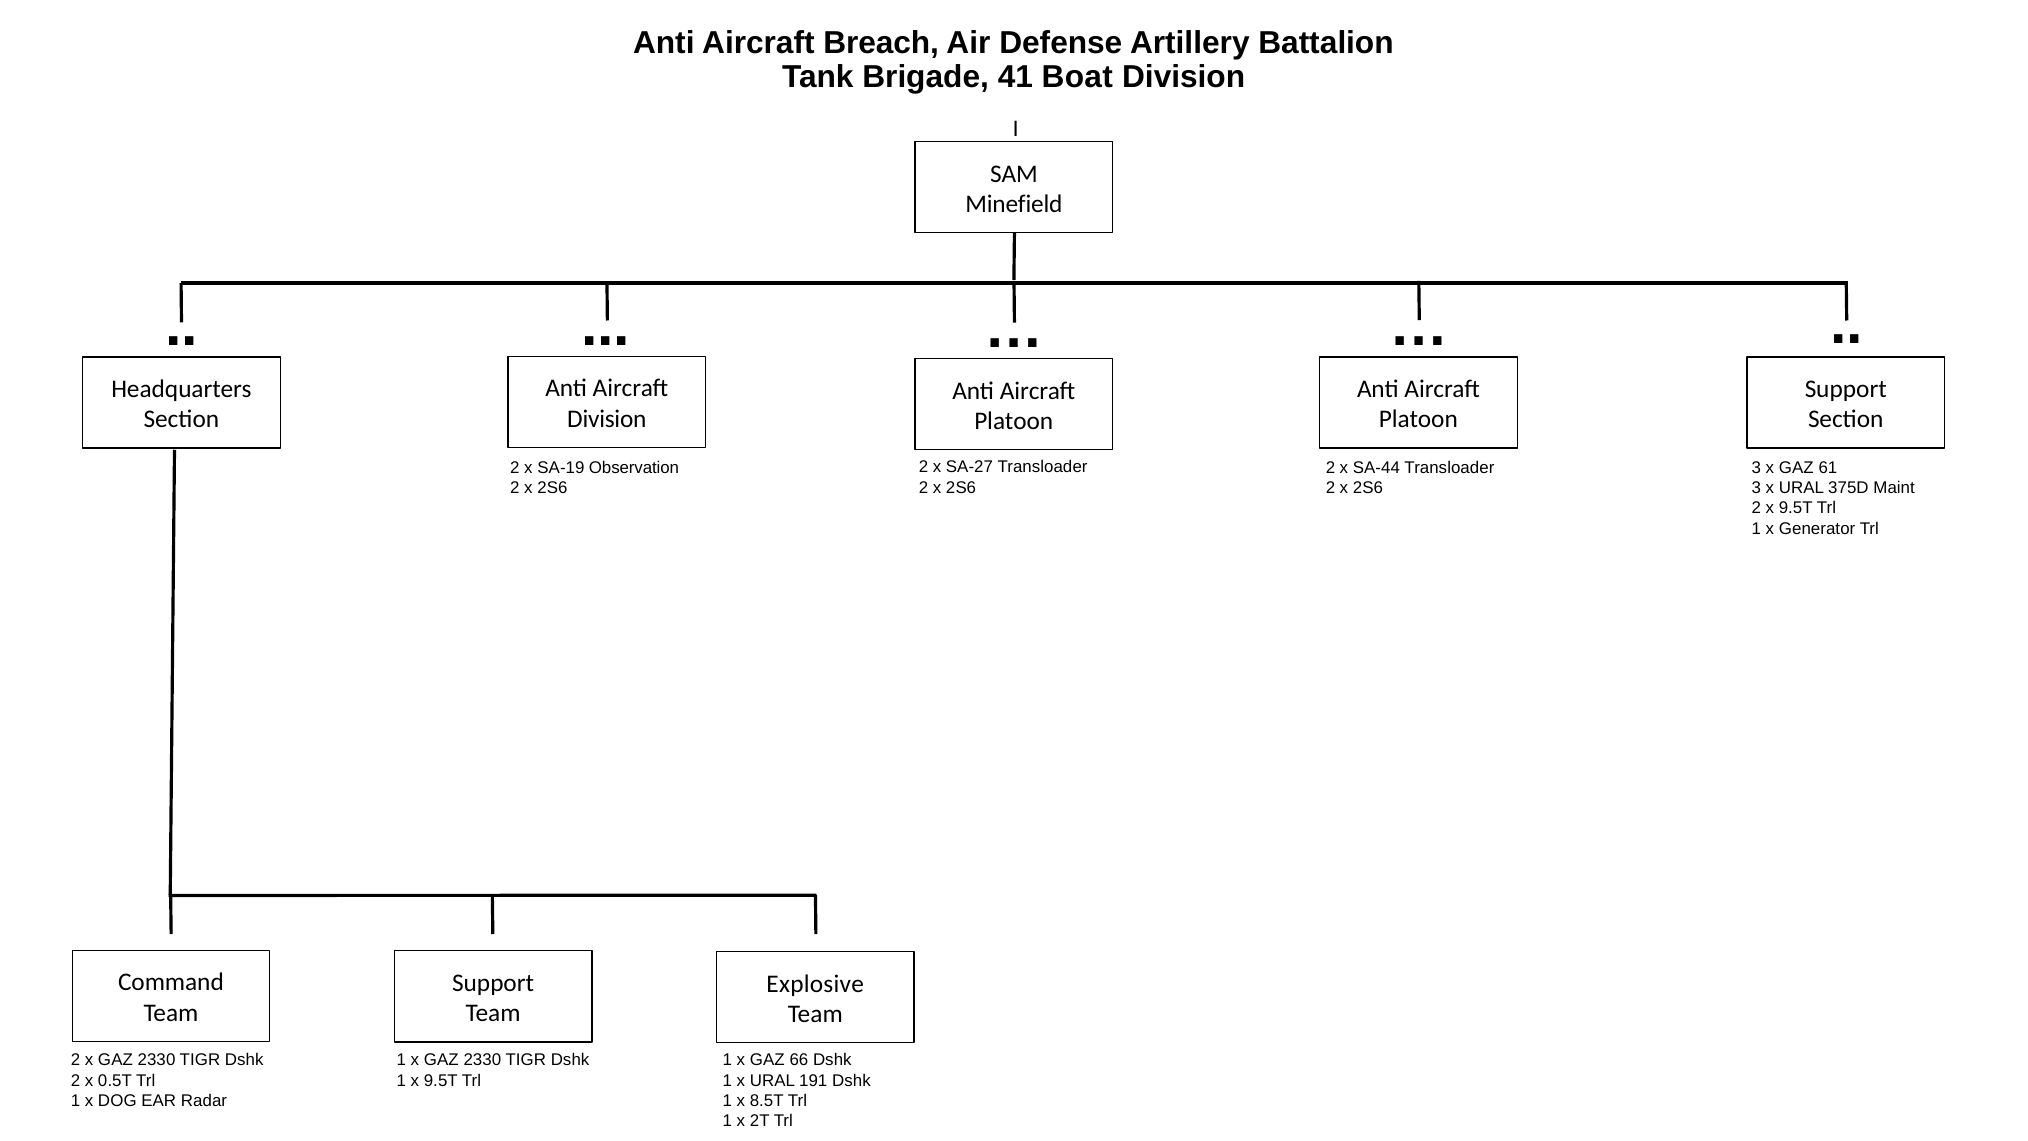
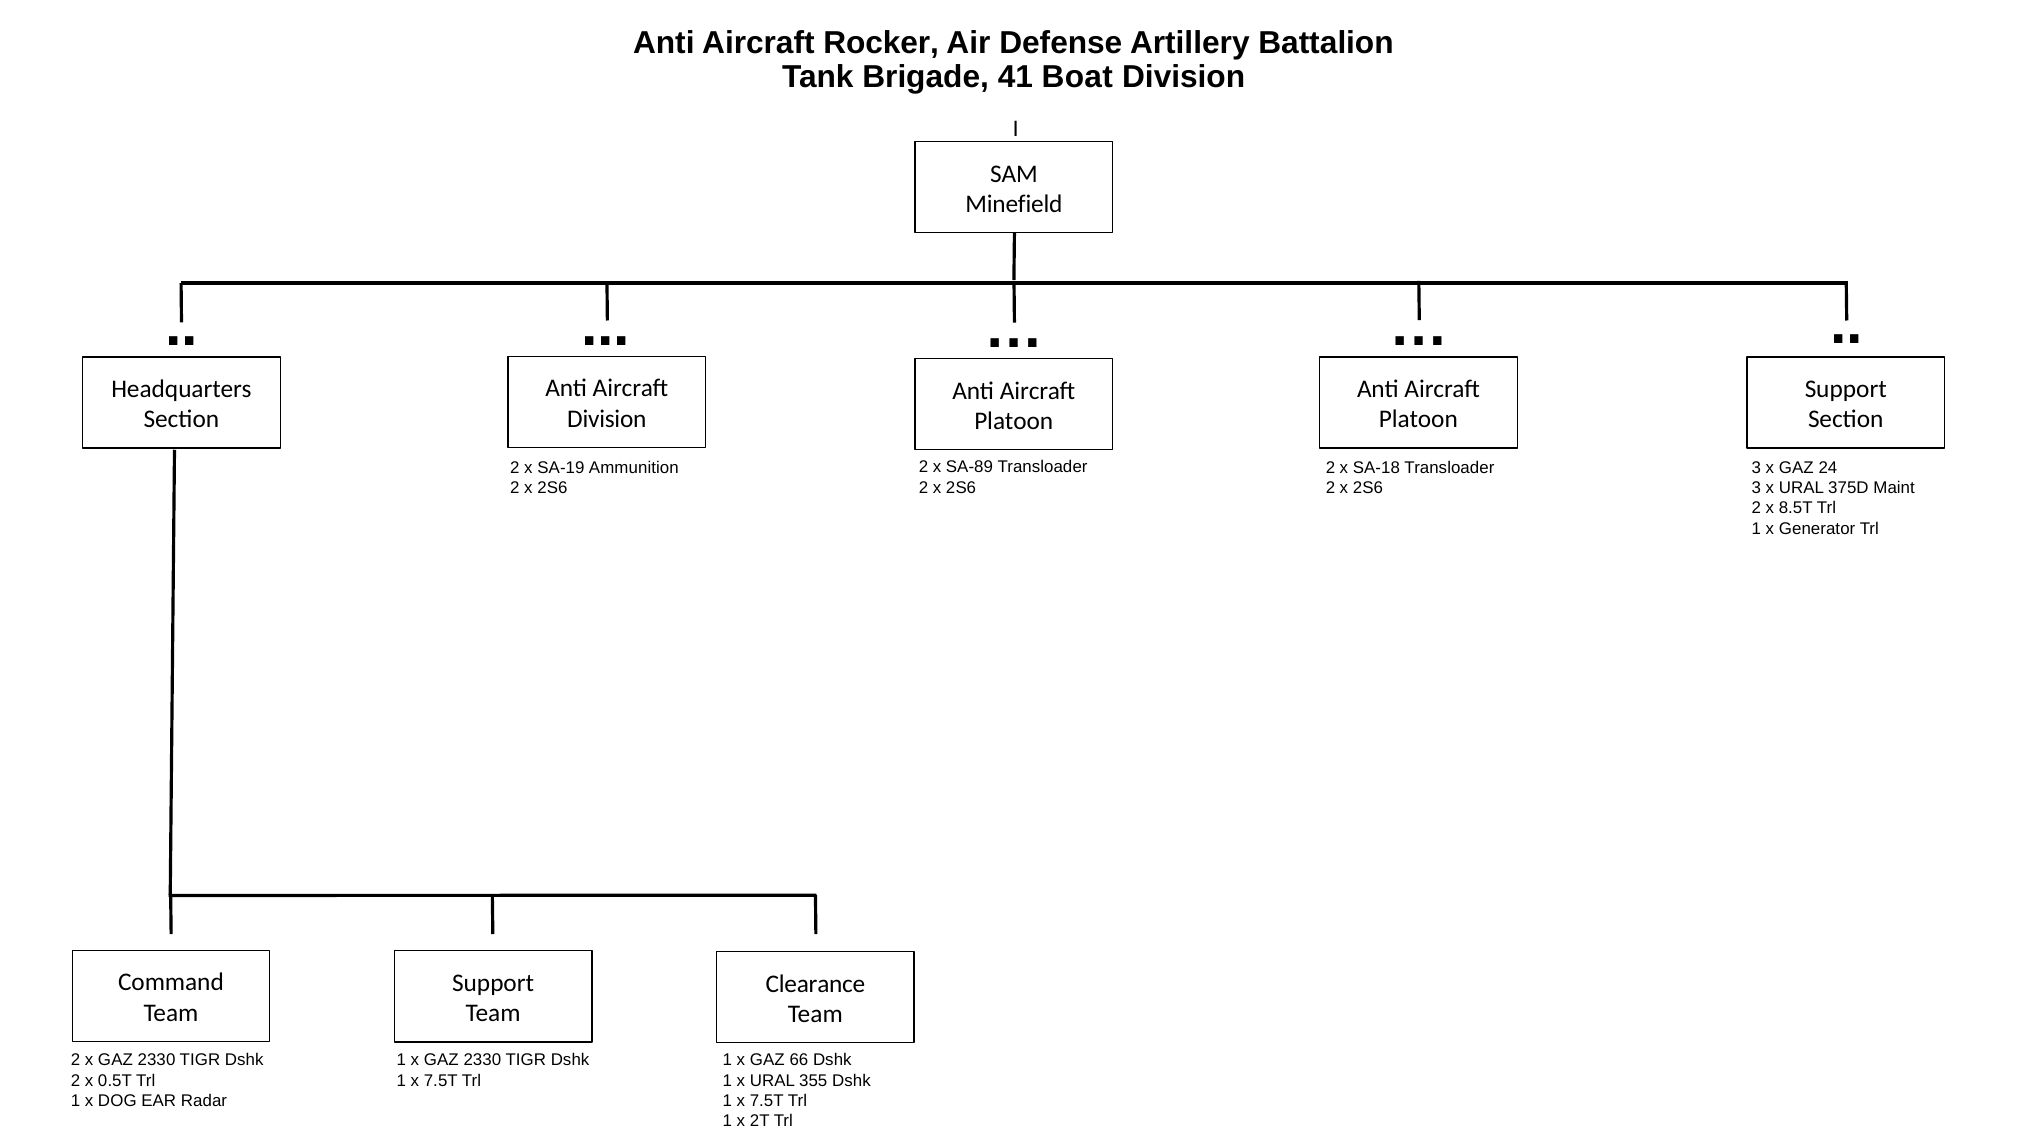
Breach: Breach -> Rocker
SA-27: SA-27 -> SA-89
Observation: Observation -> Ammunition
SA-44: SA-44 -> SA-18
61: 61 -> 24
2 x 9.5T: 9.5T -> 8.5T
Explosive: Explosive -> Clearance
9.5T at (441, 1080): 9.5T -> 7.5T
191: 191 -> 355
8.5T at (767, 1101): 8.5T -> 7.5T
